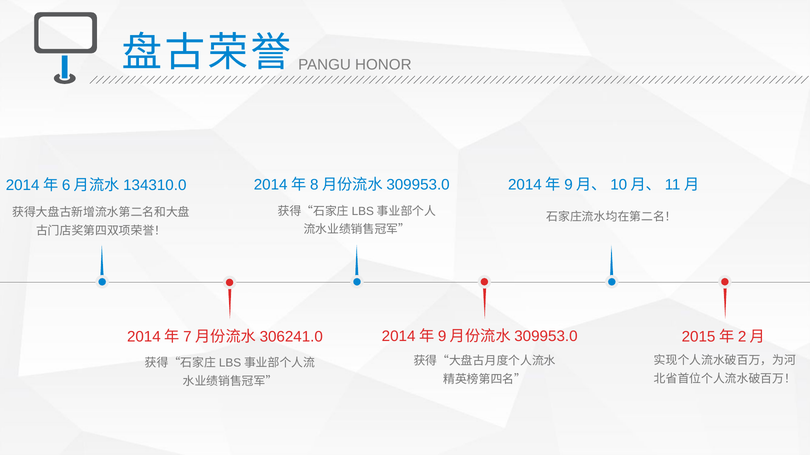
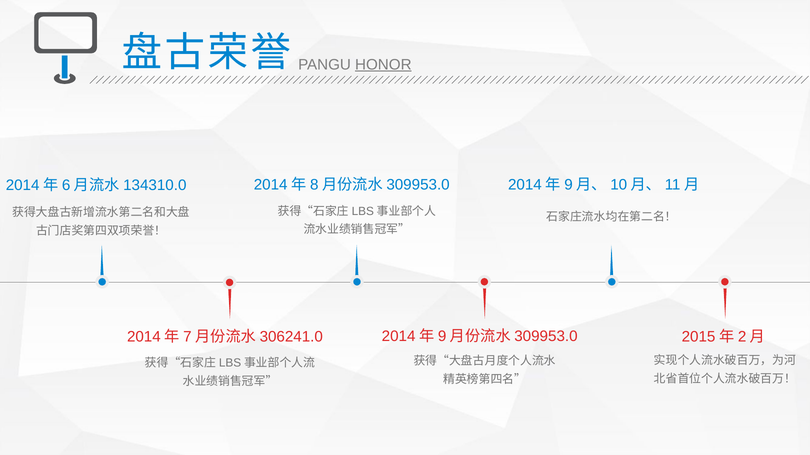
HONOR underline: none -> present
